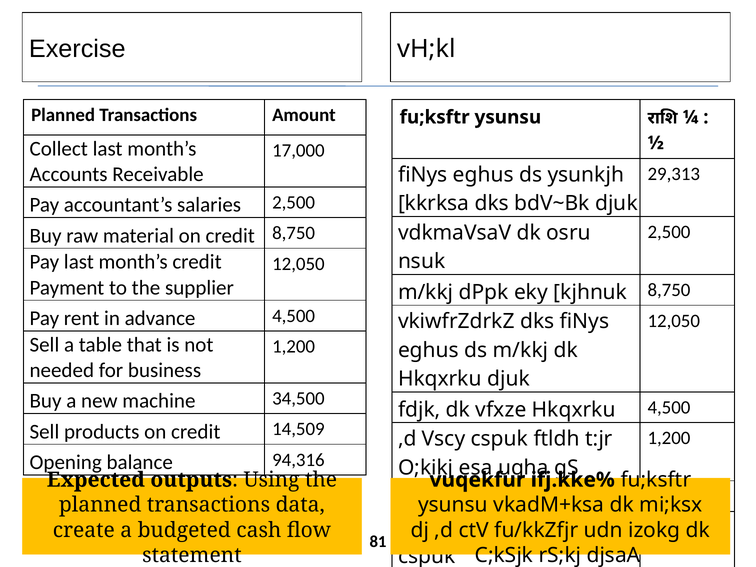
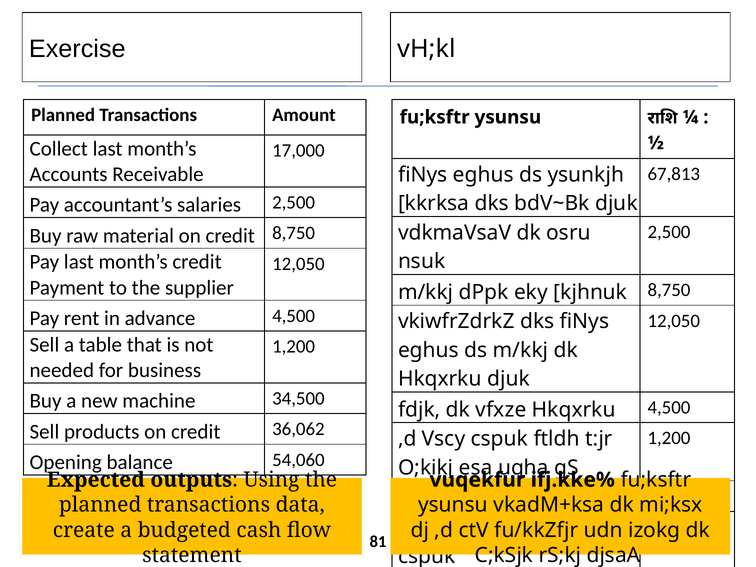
29,313: 29,313 -> 67,813
14,509: 14,509 -> 36,062
94,316: 94,316 -> 54,060
